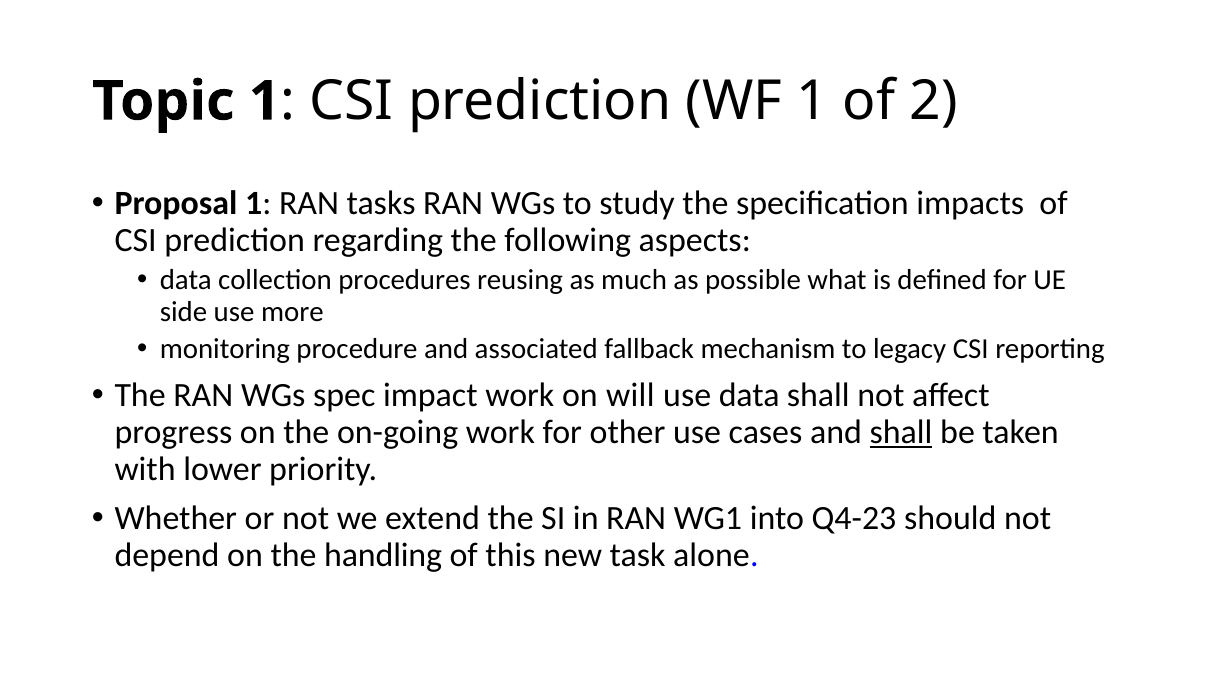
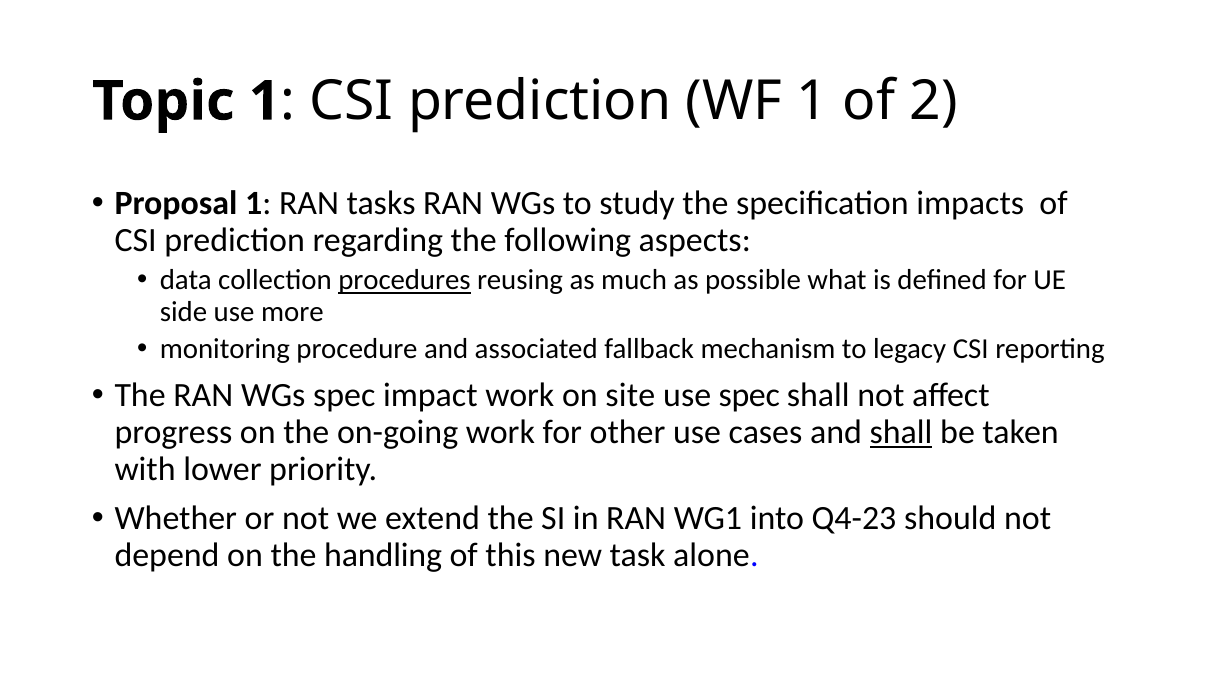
procedures underline: none -> present
will: will -> site
use data: data -> spec
